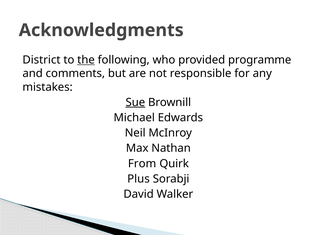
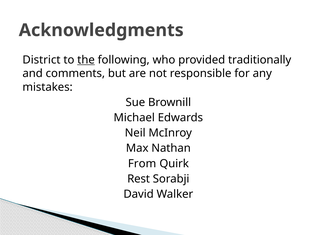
programme: programme -> traditionally
Sue underline: present -> none
Plus: Plus -> Rest
